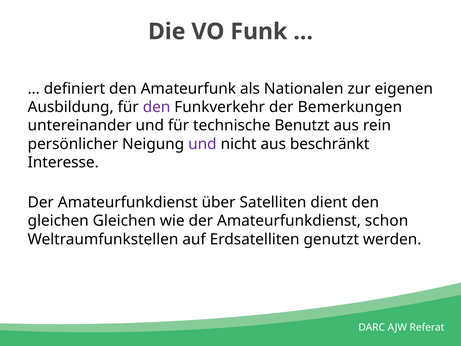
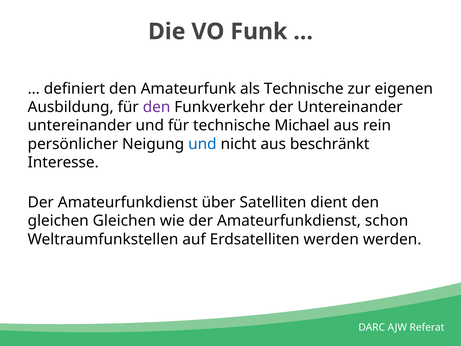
als Nationalen: Nationalen -> Technische
der Bemerkungen: Bemerkungen -> Untereinander
Benutzt: Benutzt -> Michael
und at (202, 144) colour: purple -> blue
Erdsatelliten genutzt: genutzt -> werden
